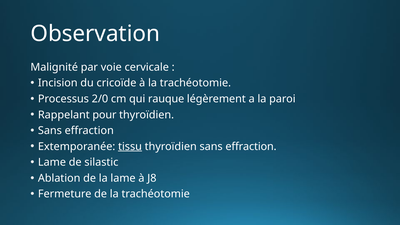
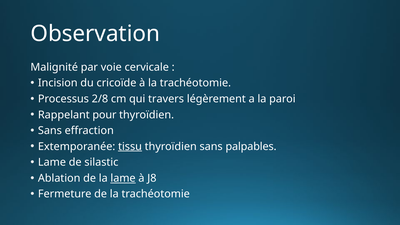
2/0: 2/0 -> 2/8
rauque: rauque -> travers
thyroïdien sans effraction: effraction -> palpables
lame at (123, 178) underline: none -> present
